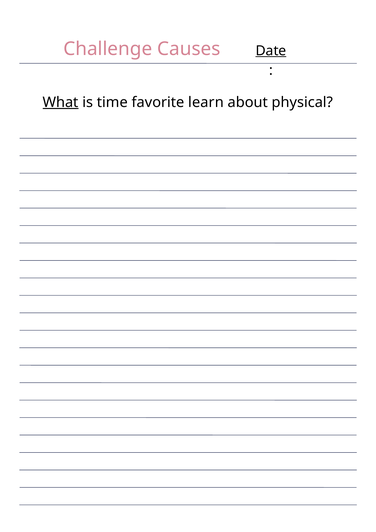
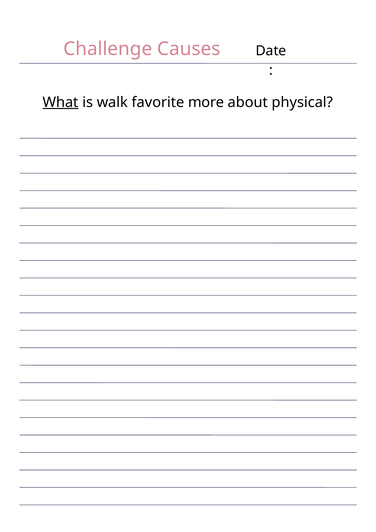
Date underline: present -> none
time: time -> walk
learn: learn -> more
